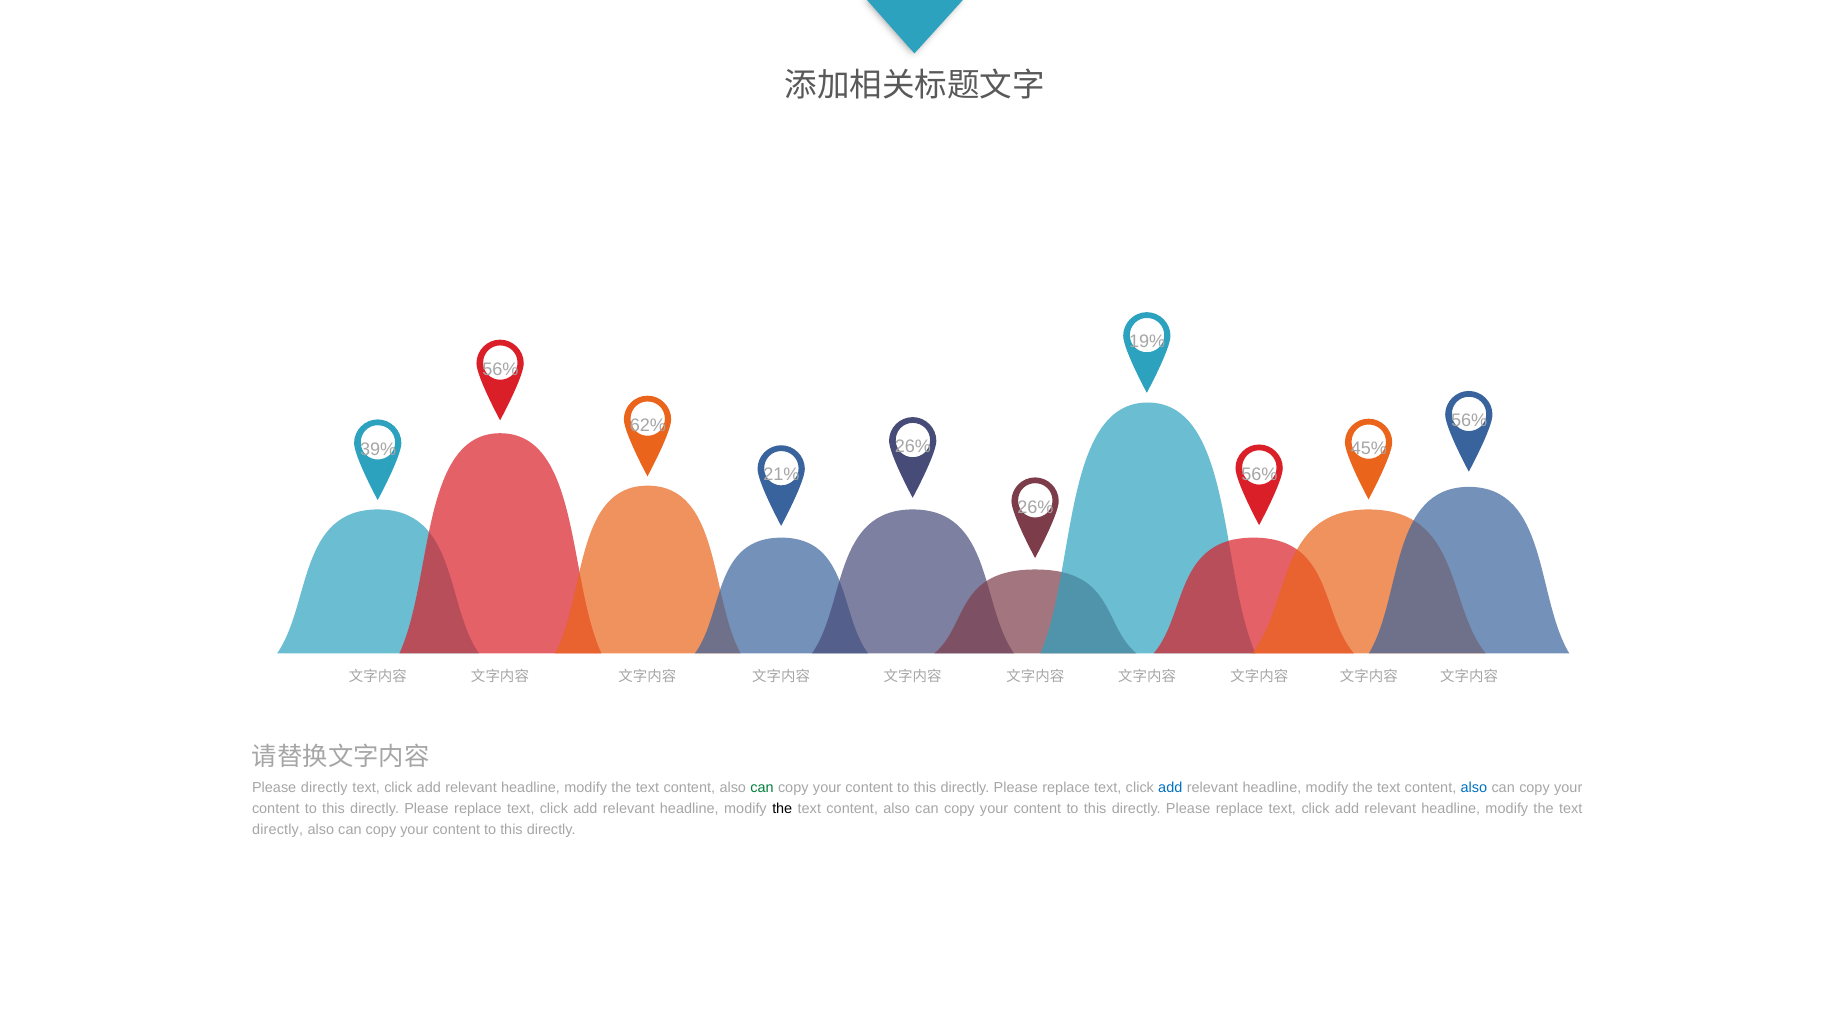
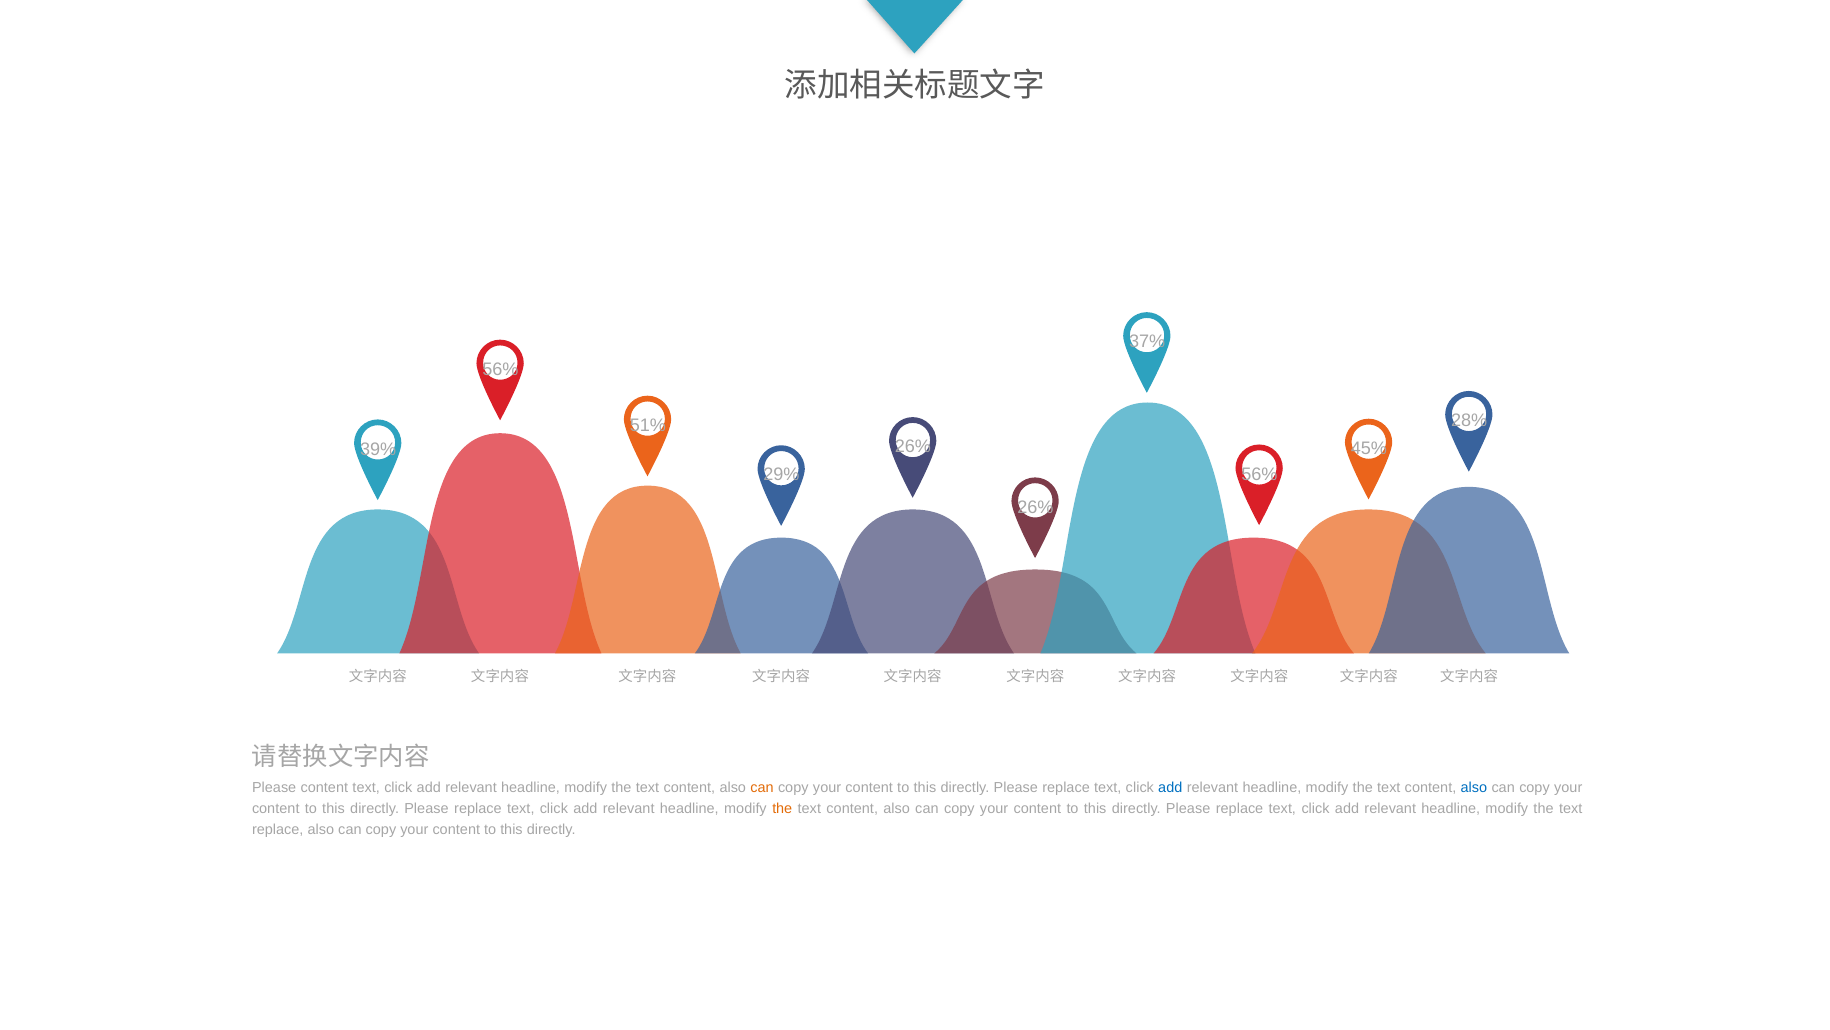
19%: 19% -> 37%
56% at (1469, 420): 56% -> 28%
62%: 62% -> 51%
21%: 21% -> 29%
Please directly: directly -> content
can at (762, 787) colour: green -> orange
the at (782, 808) colour: black -> orange
directly at (278, 829): directly -> replace
